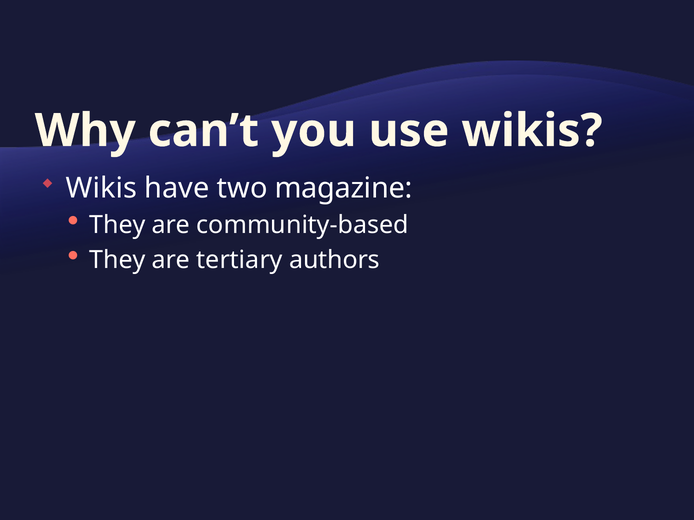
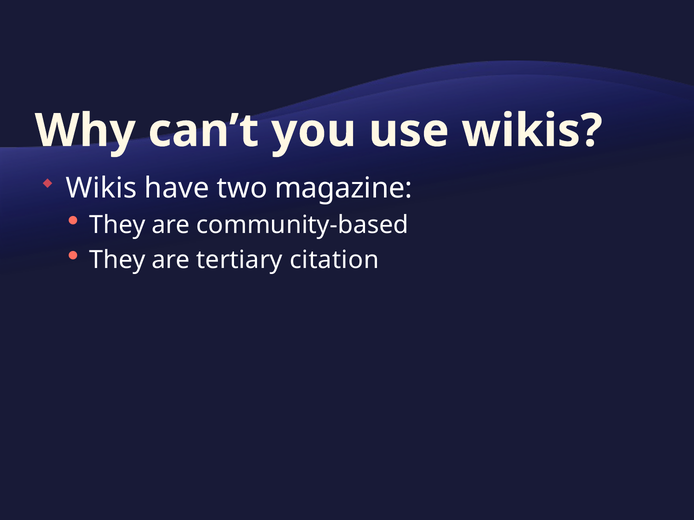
authors: authors -> citation
